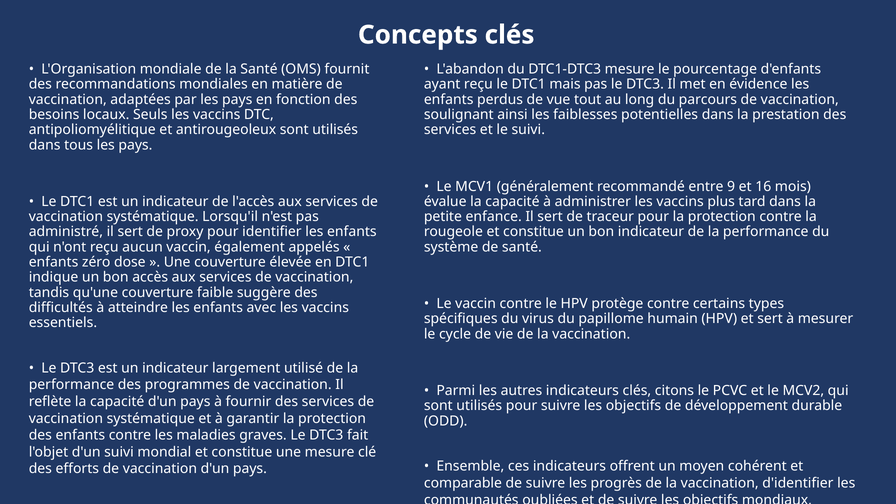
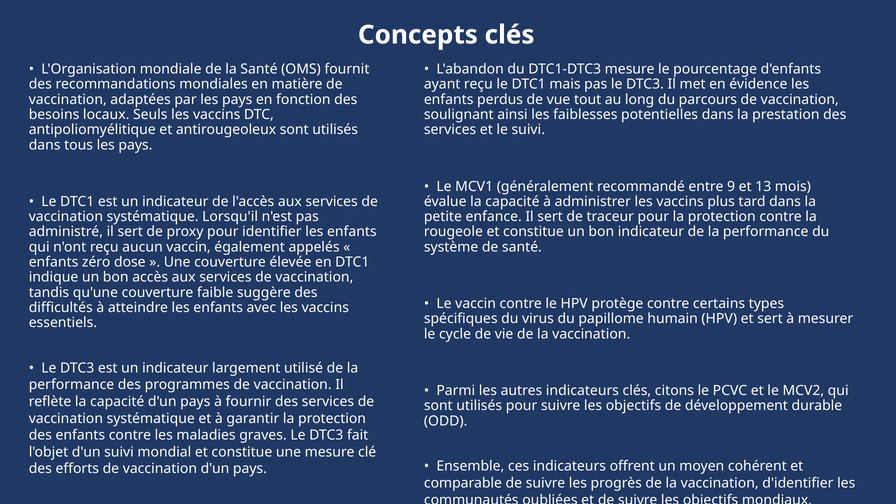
16: 16 -> 13
